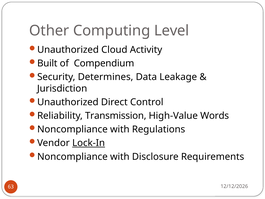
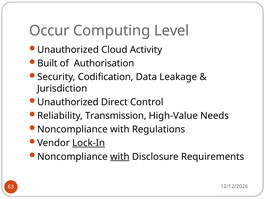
Other: Other -> Occur
Compendium: Compendium -> Authorisation
Determines: Determines -> Codification
Words: Words -> Needs
with at (120, 156) underline: none -> present
